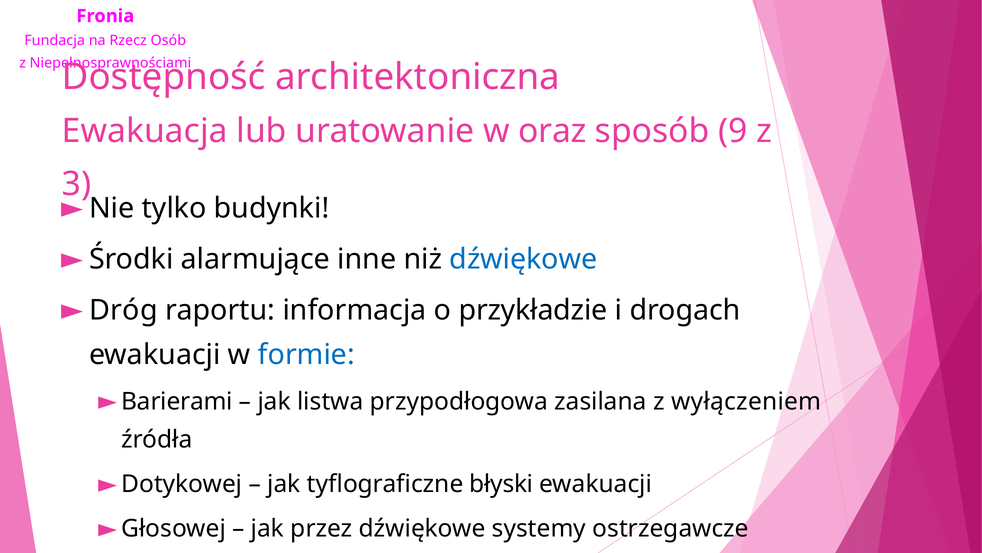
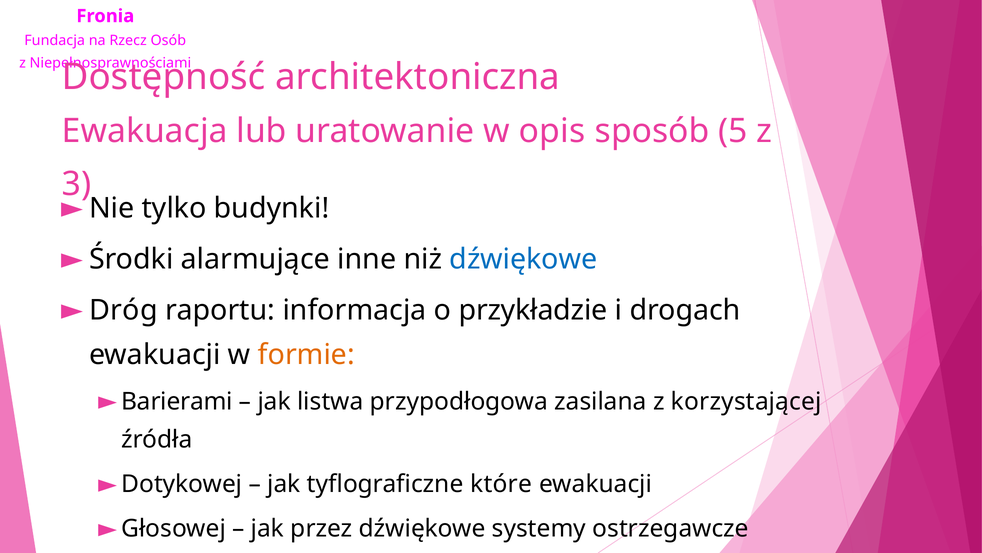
oraz: oraz -> opis
9: 9 -> 5
formie colour: blue -> orange
wyłączeniem: wyłączeniem -> korzystającej
błyski: błyski -> które
